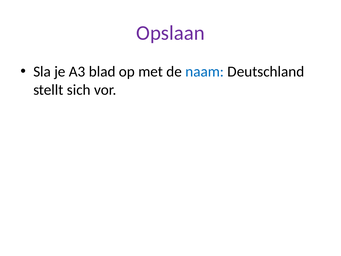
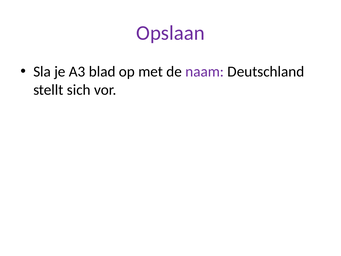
naam colour: blue -> purple
